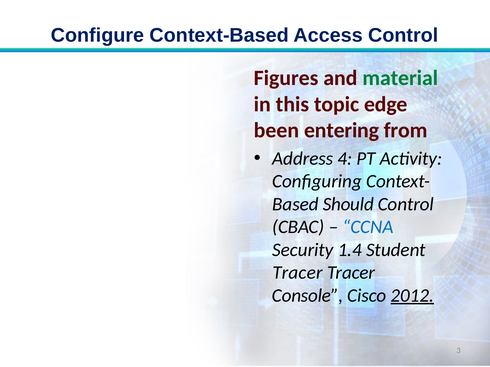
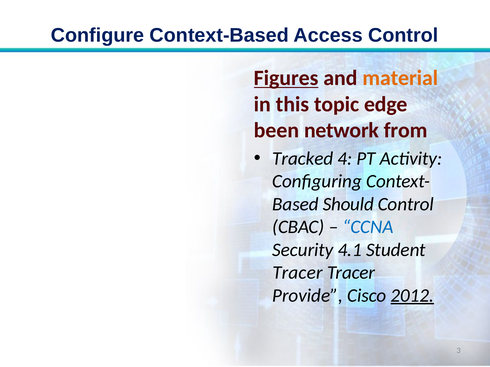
Figures underline: none -> present
material colour: green -> orange
entering: entering -> network
Address: Address -> Tracked
1.4: 1.4 -> 4.1
Console: Console -> Provide
